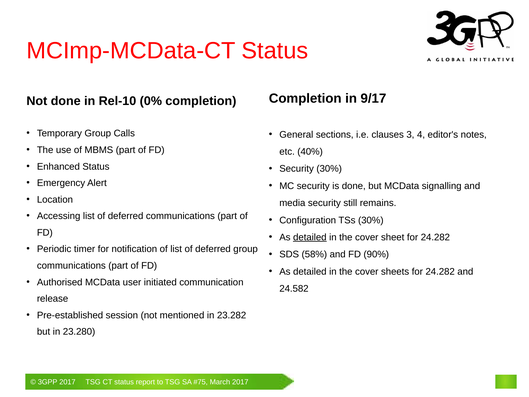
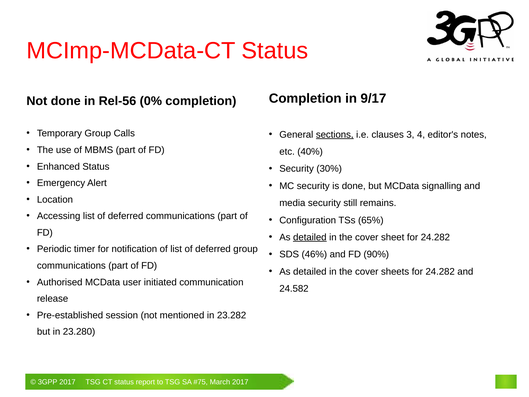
Rel-10: Rel-10 -> Rel-56
sections underline: none -> present
TSs 30%: 30% -> 65%
58%: 58% -> 46%
